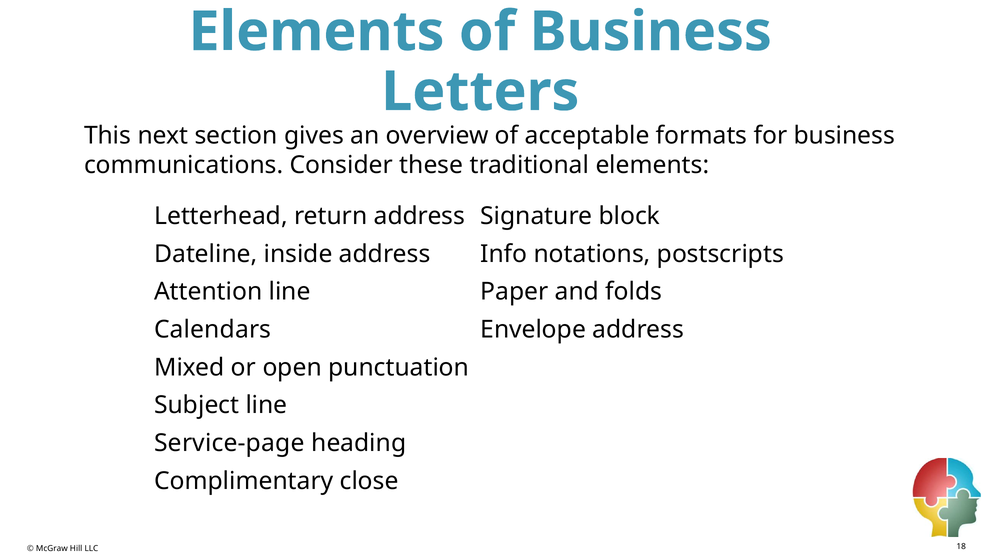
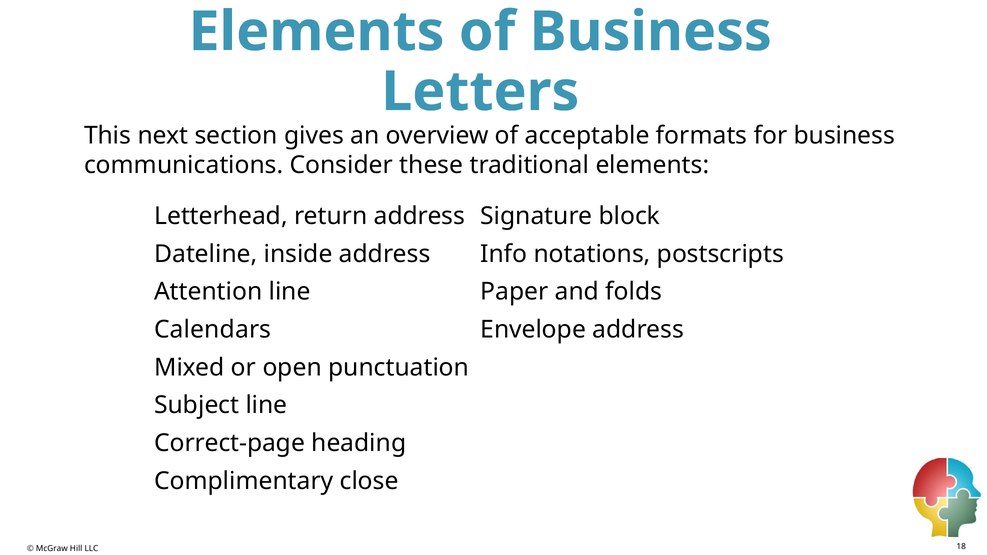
Service-page: Service-page -> Correct-page
